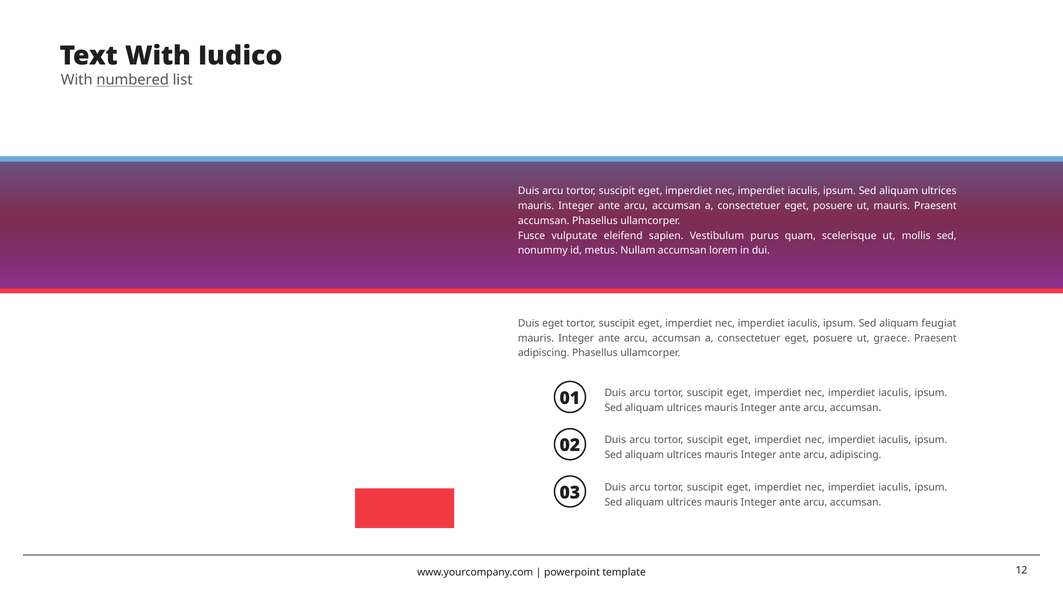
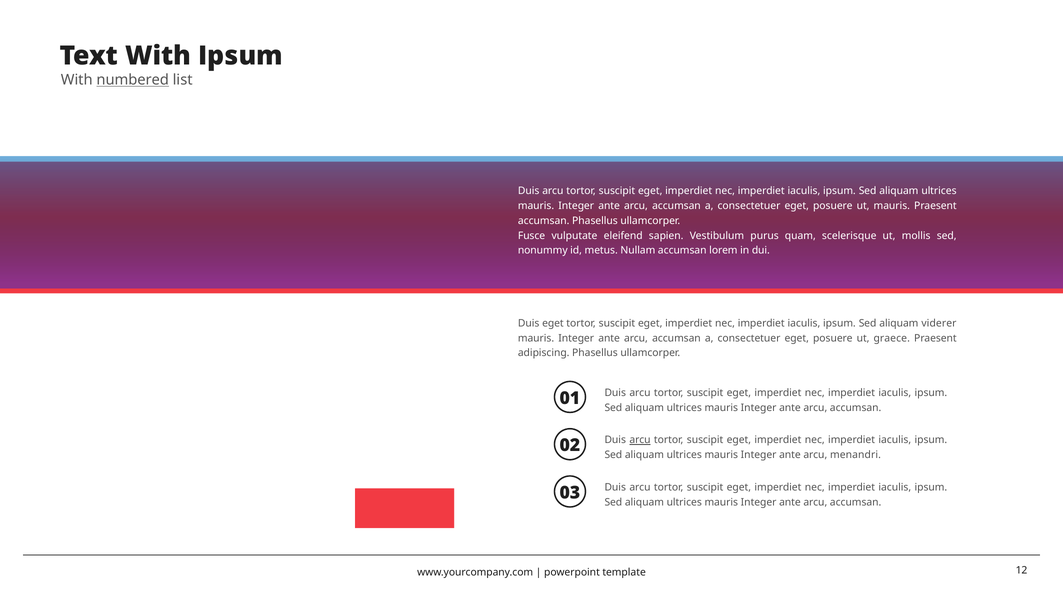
With Iudico: Iudico -> Ipsum
feugiat: feugiat -> viderer
arcu at (640, 440) underline: none -> present
arcu adipiscing: adipiscing -> menandri
